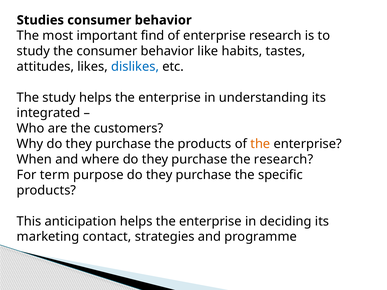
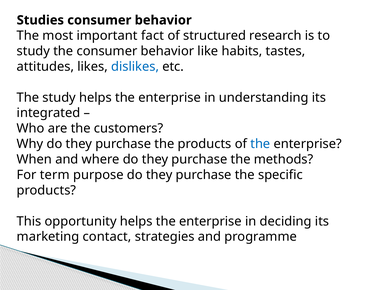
find: find -> fact
of enterprise: enterprise -> structured
the at (260, 144) colour: orange -> blue
the research: research -> methods
anticipation: anticipation -> opportunity
